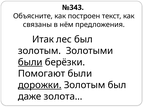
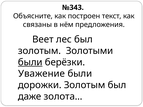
Итак: Итак -> Веет
Помогают: Помогают -> Уважение
дорожки underline: present -> none
